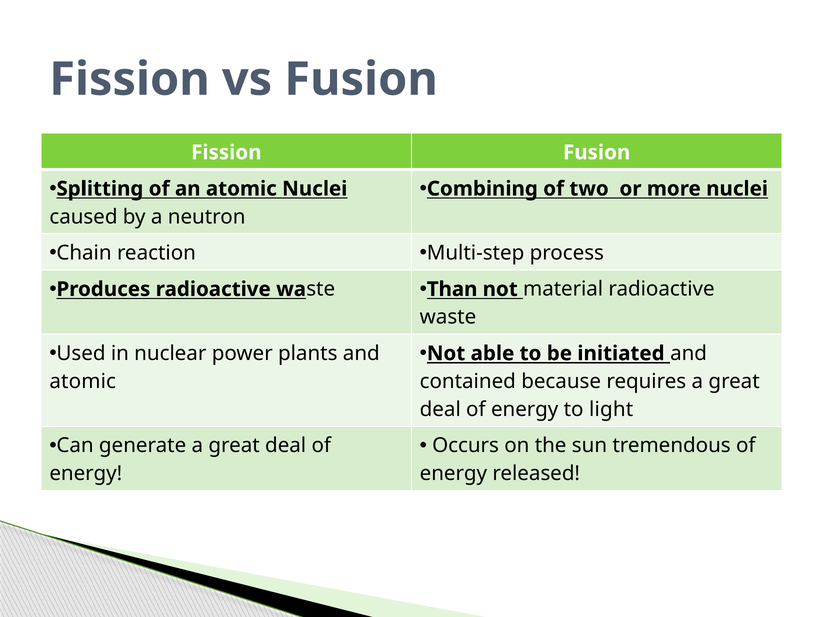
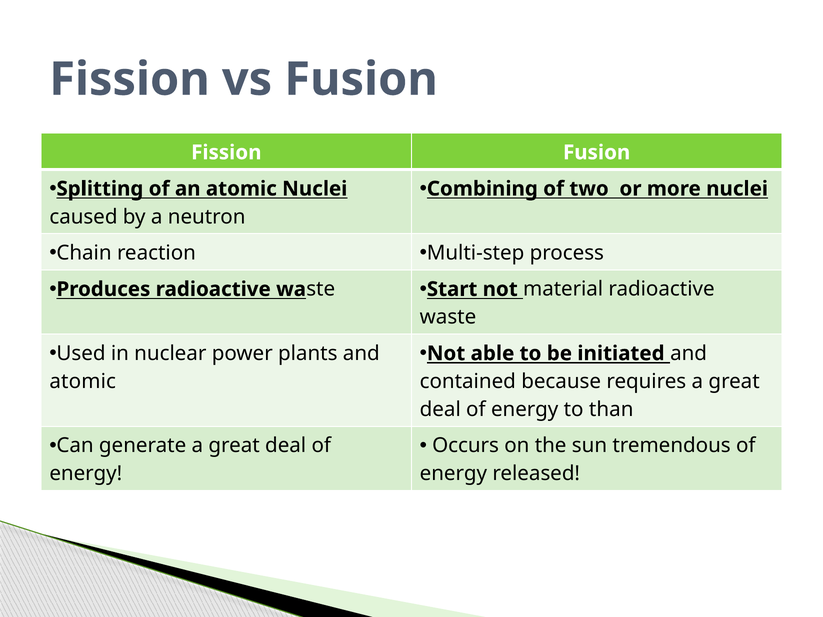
Than: Than -> Start
light: light -> than
